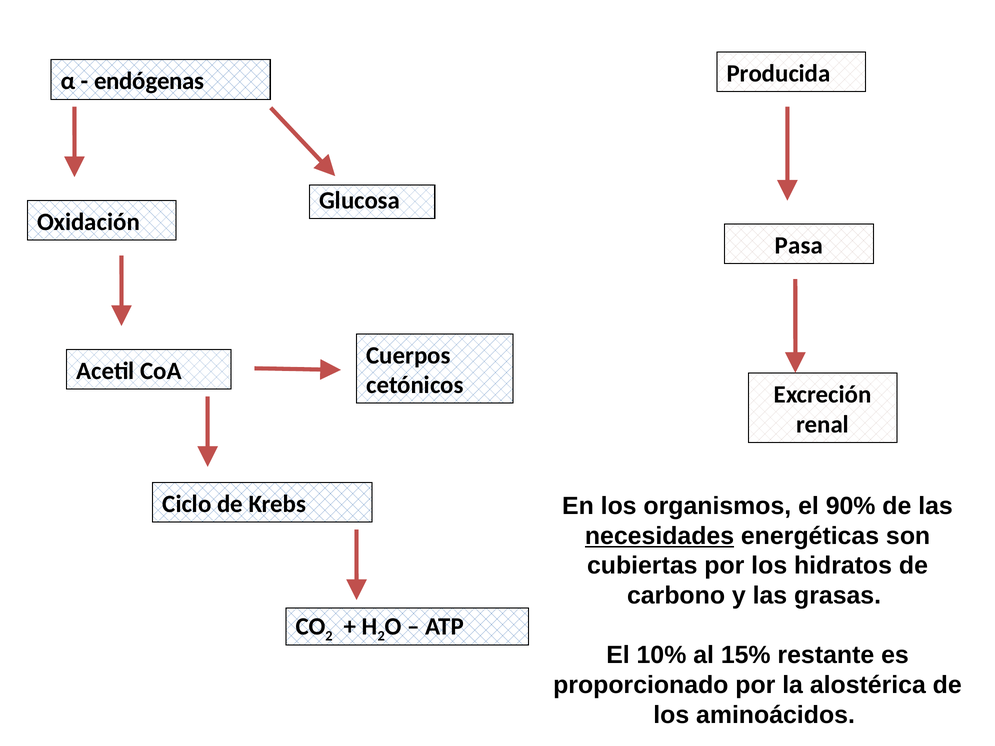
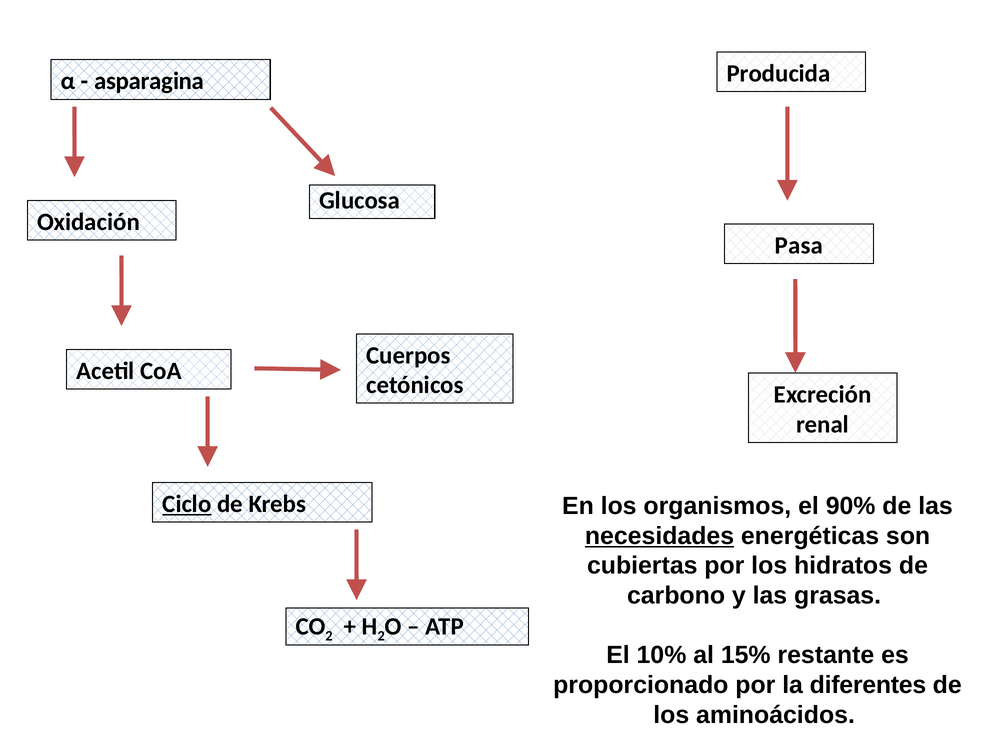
endógenas: endógenas -> asparagina
Ciclo underline: none -> present
alostérica: alostérica -> diferentes
